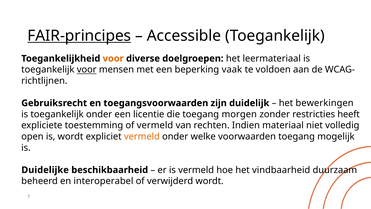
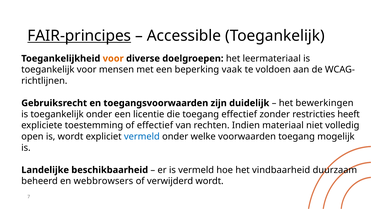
voor at (87, 70) underline: present -> none
toegang morgen: morgen -> effectief
of vermeld: vermeld -> effectief
vermeld at (142, 136) colour: orange -> blue
Duidelijke: Duidelijke -> Landelijke
interoperabel: interoperabel -> webbrowsers
